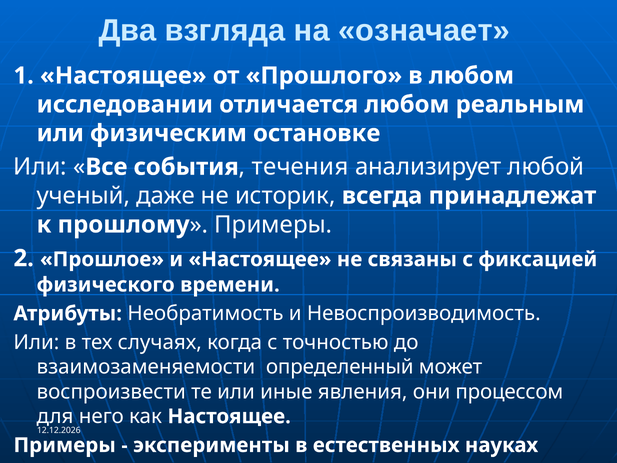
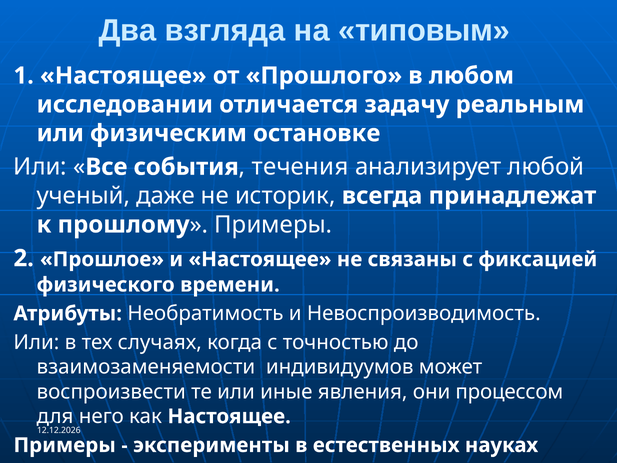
означает: означает -> типовым
отличается любом: любом -> задачу
определенный: определенный -> индивидуумов
